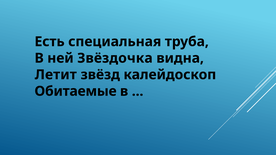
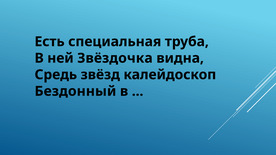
Летит: Летит -> Средь
Обитаемые: Обитаемые -> Бездонный
